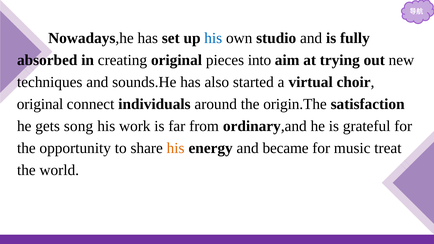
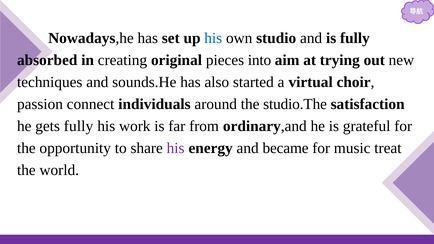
original at (40, 104): original -> passion
origin.The: origin.The -> studio.The
gets song: song -> fully
his at (176, 148) colour: orange -> purple
